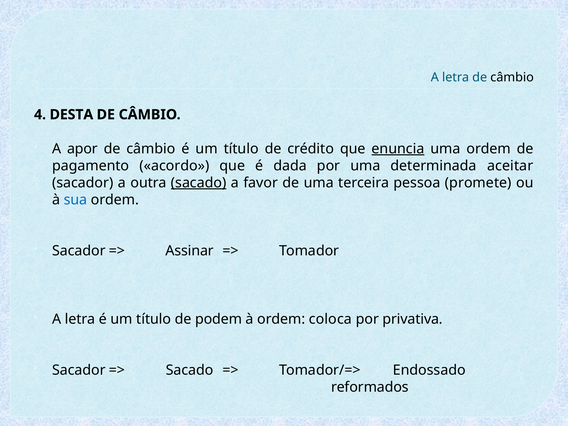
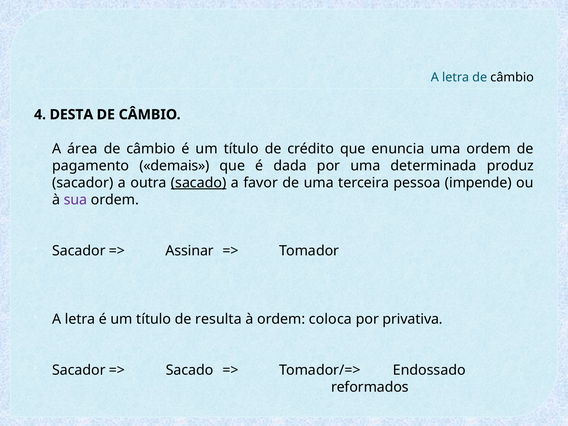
apor: apor -> área
enuncia underline: present -> none
acordo: acordo -> demais
aceitar: aceitar -> produz
promete: promete -> impende
sua colour: blue -> purple
podem: podem -> resulta
